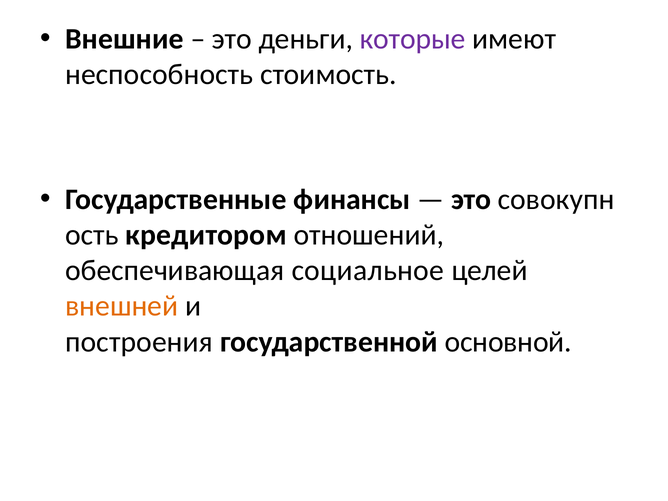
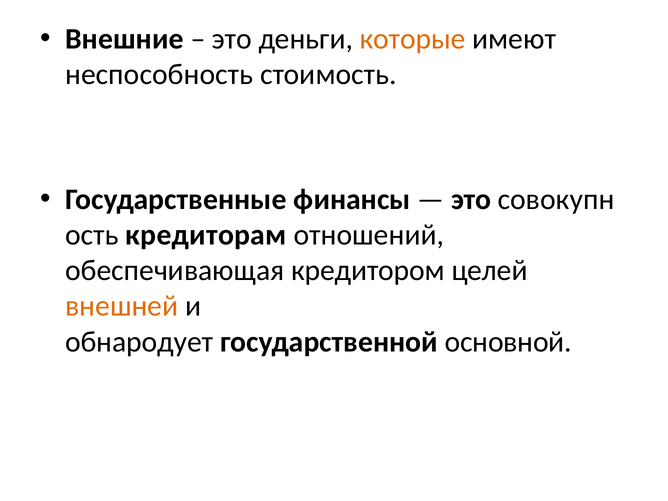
которые colour: purple -> orange
кредитором: кредитором -> кредиторам
социальное: социальное -> кредитором
построения: построения -> обнародует
